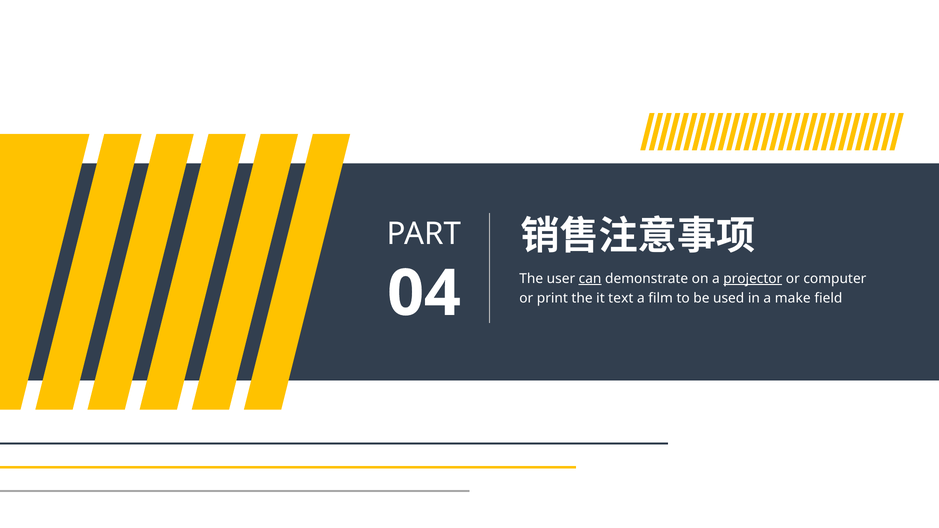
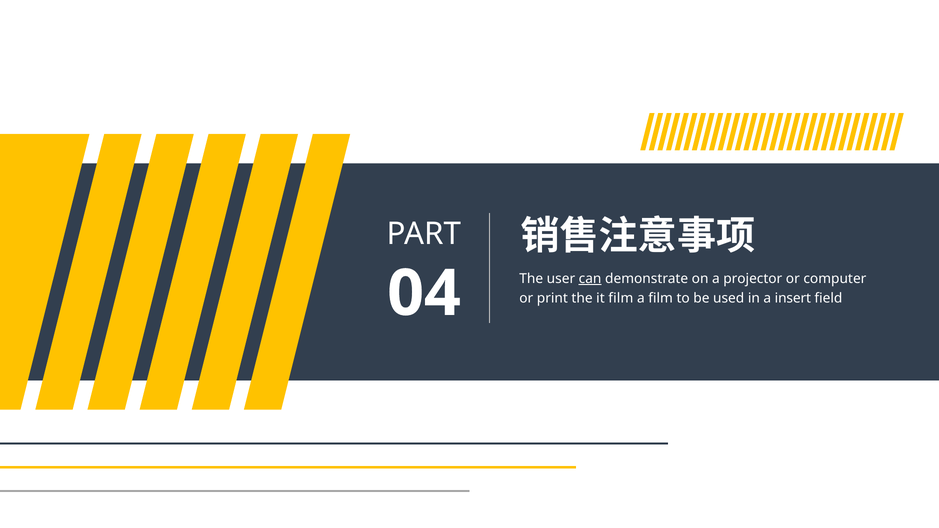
projector underline: present -> none
it text: text -> film
make: make -> insert
